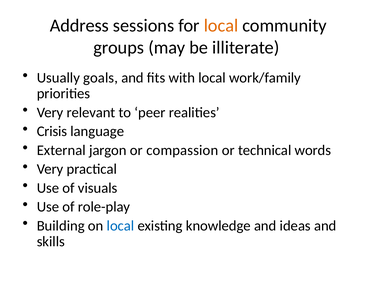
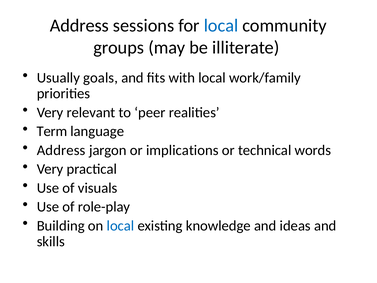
local at (221, 25) colour: orange -> blue
Crisis: Crisis -> Term
External at (61, 150): External -> Address
compassion: compassion -> implications
